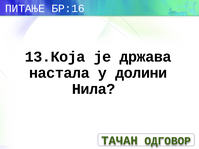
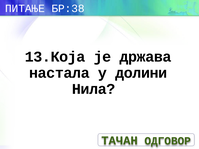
БР:16: БР:16 -> БР:38
